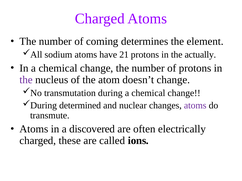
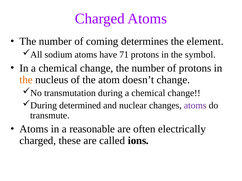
21: 21 -> 71
actually: actually -> symbol
the at (26, 80) colour: purple -> orange
discovered: discovered -> reasonable
